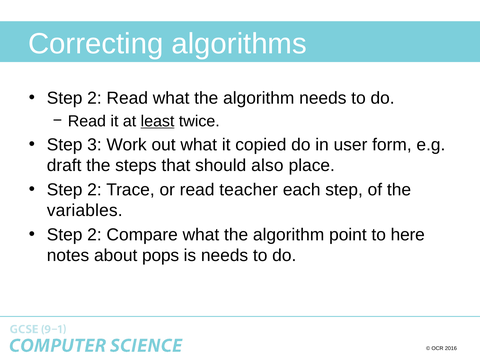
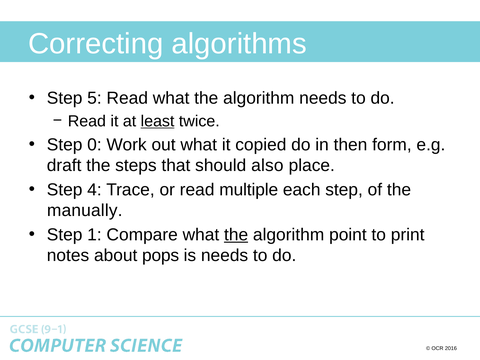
2 at (94, 98): 2 -> 5
3: 3 -> 0
user: user -> then
2 at (94, 190): 2 -> 4
teacher: teacher -> multiple
variables: variables -> manually
2 at (94, 235): 2 -> 1
the at (236, 235) underline: none -> present
here: here -> print
